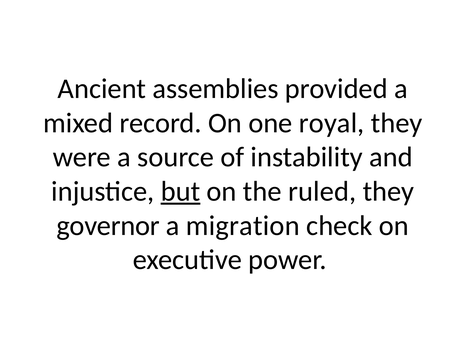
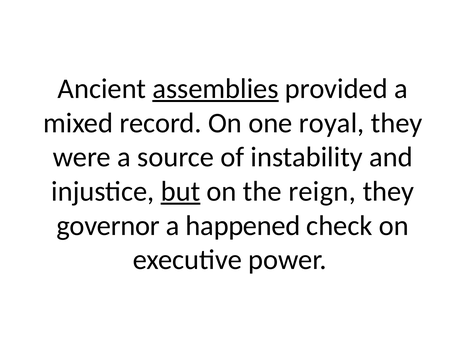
assemblies underline: none -> present
ruled: ruled -> reign
migration: migration -> happened
